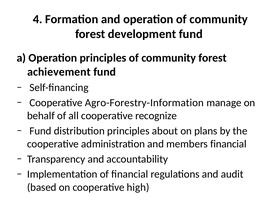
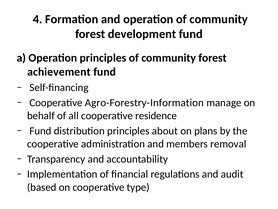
recognize: recognize -> residence
members financial: financial -> removal
high: high -> type
